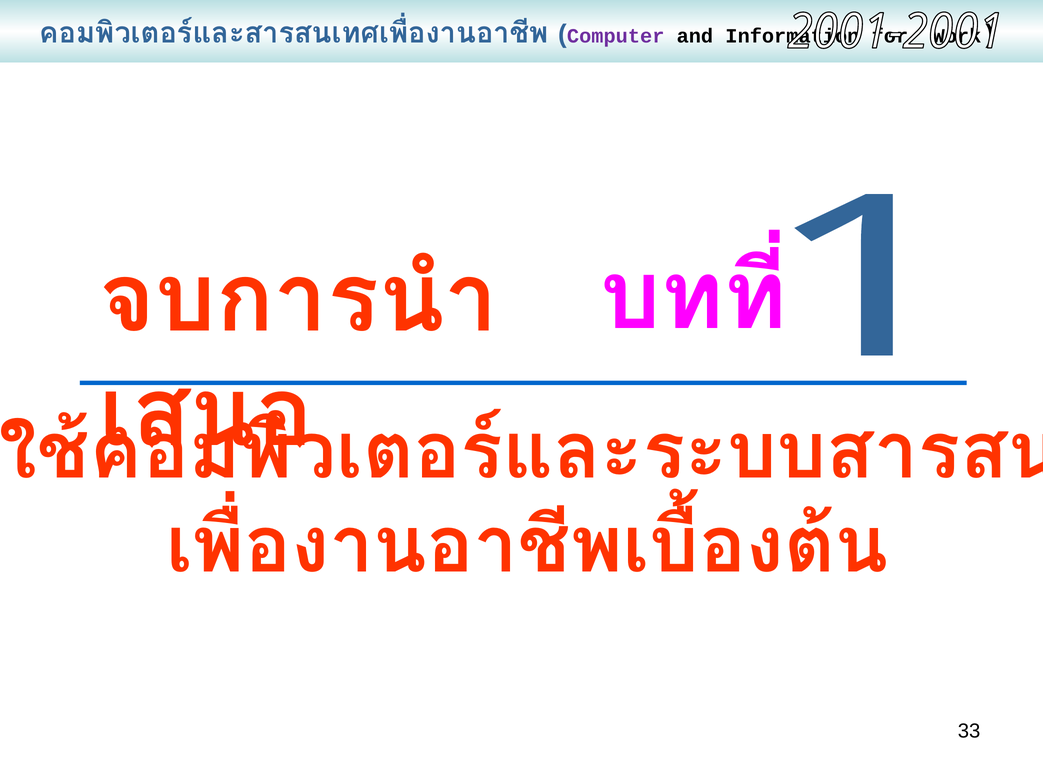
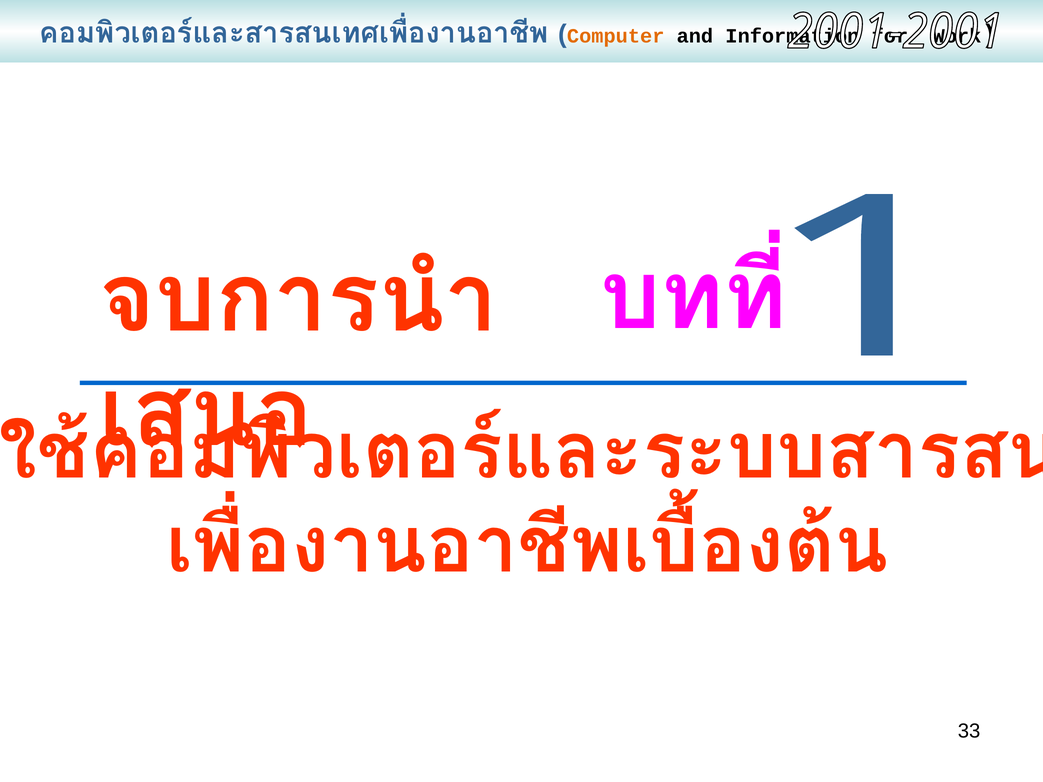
Computer colour: purple -> orange
